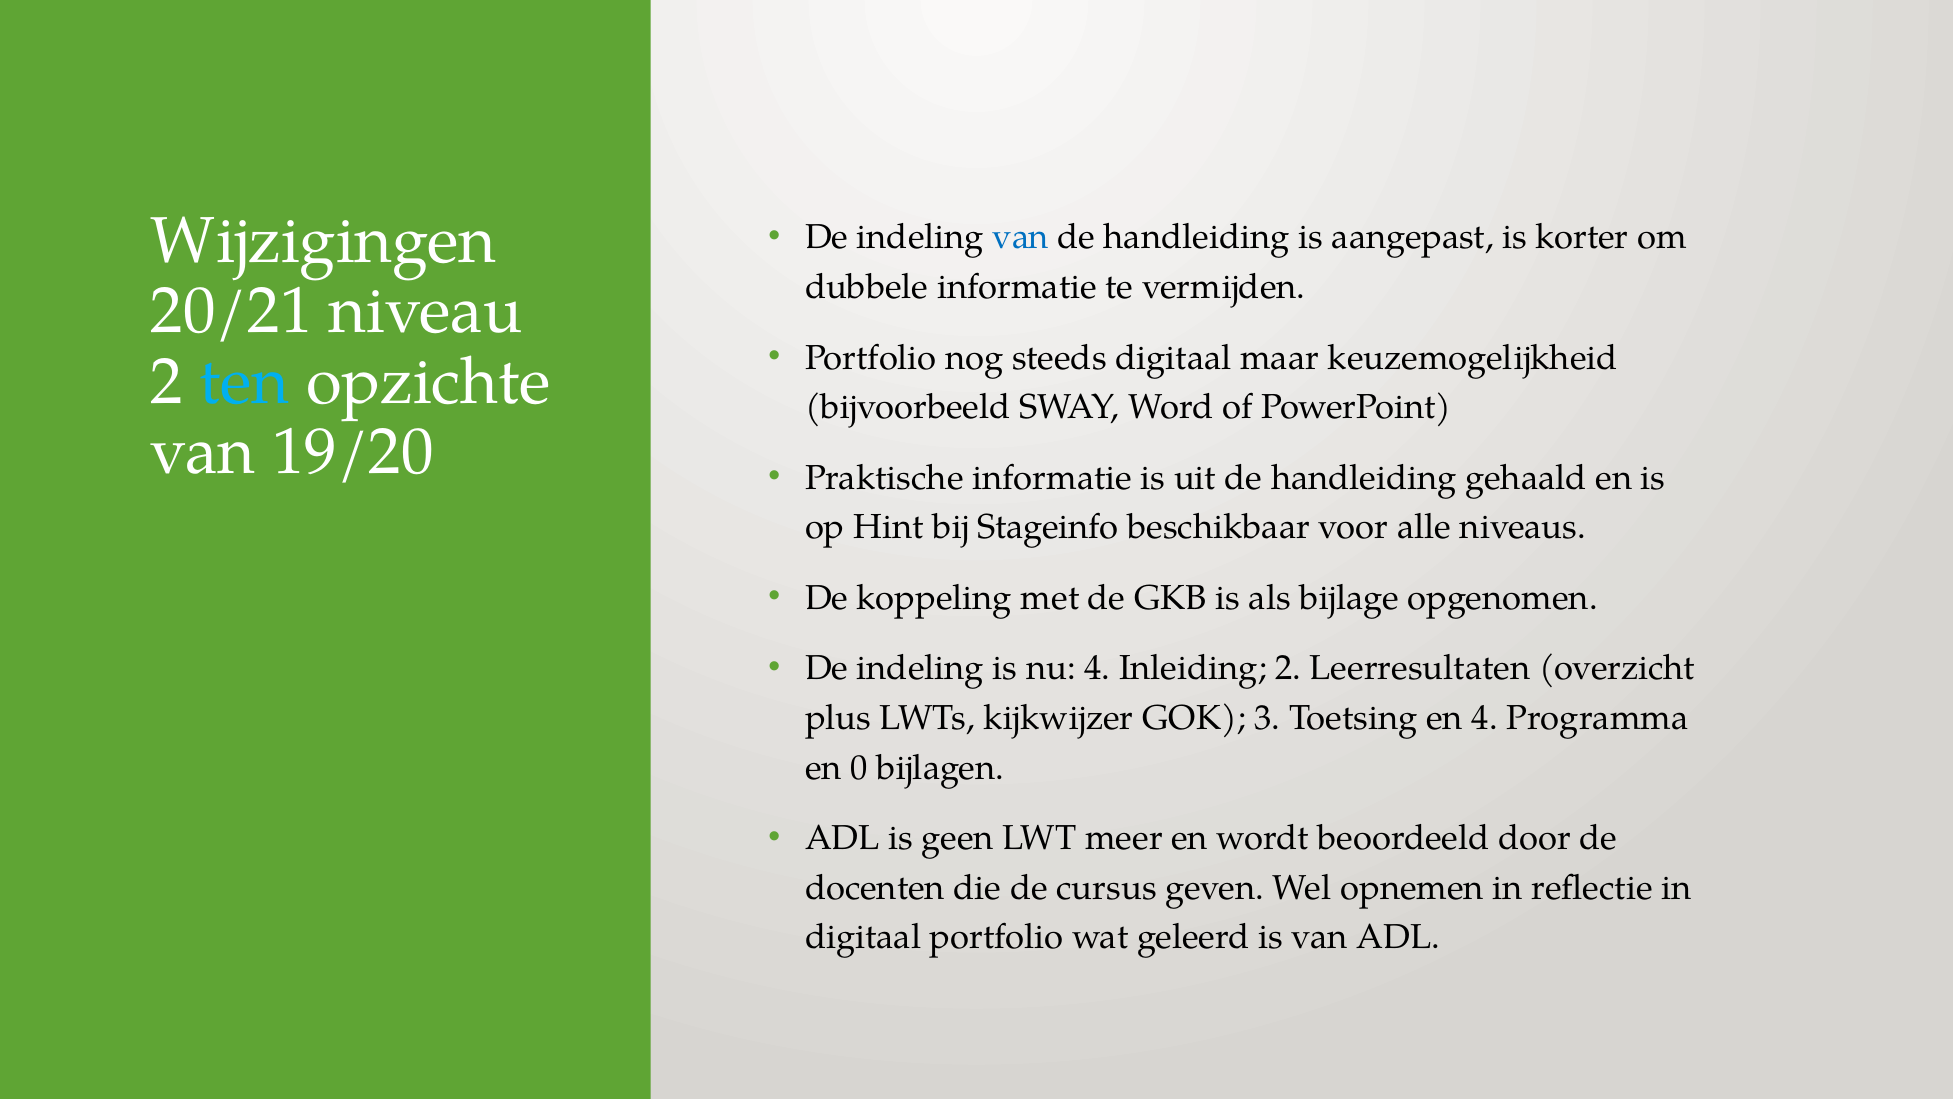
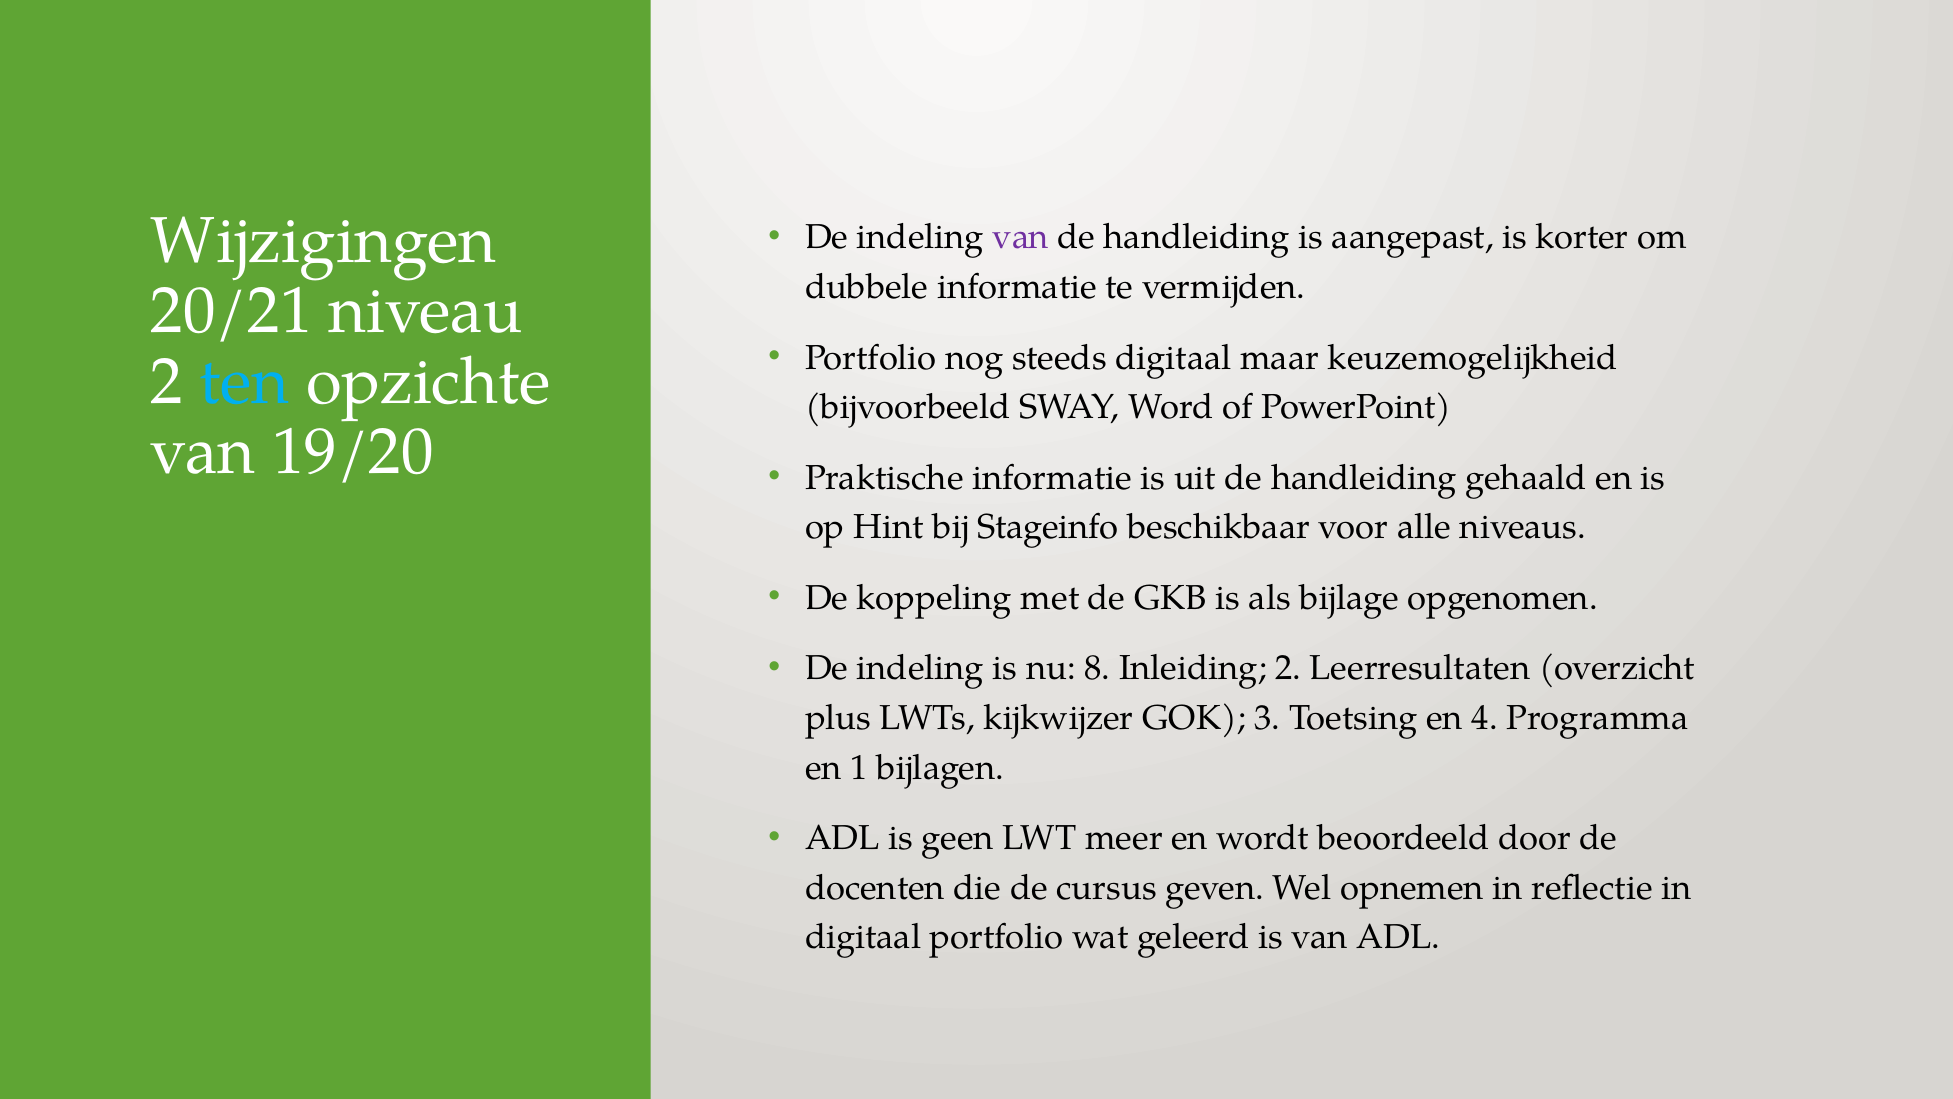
van at (1021, 237) colour: blue -> purple
nu 4: 4 -> 8
0: 0 -> 1
